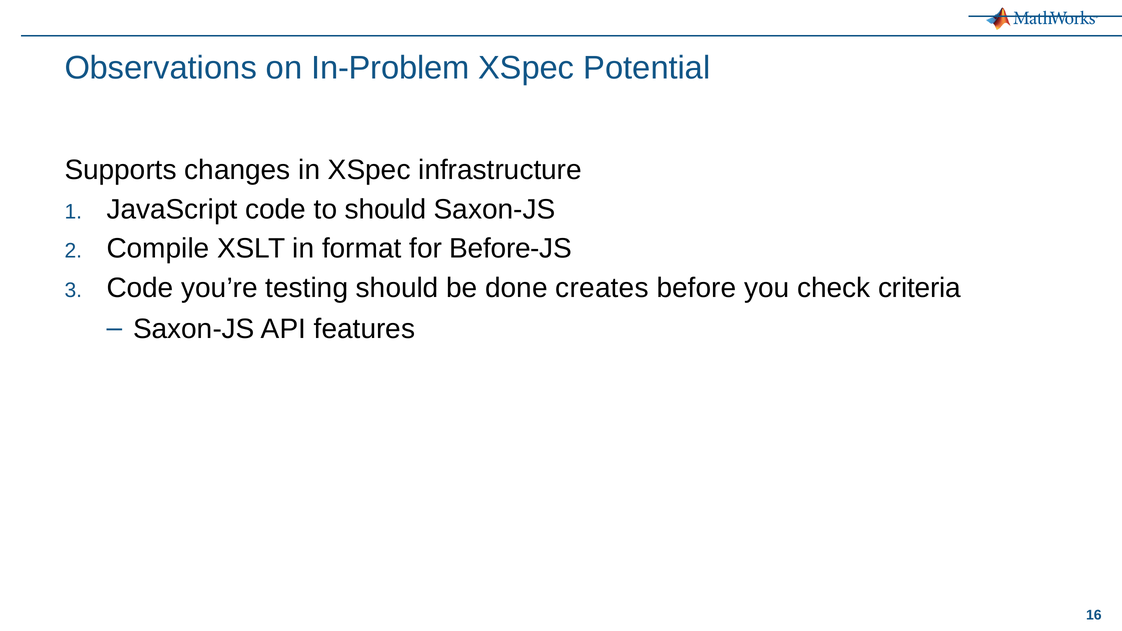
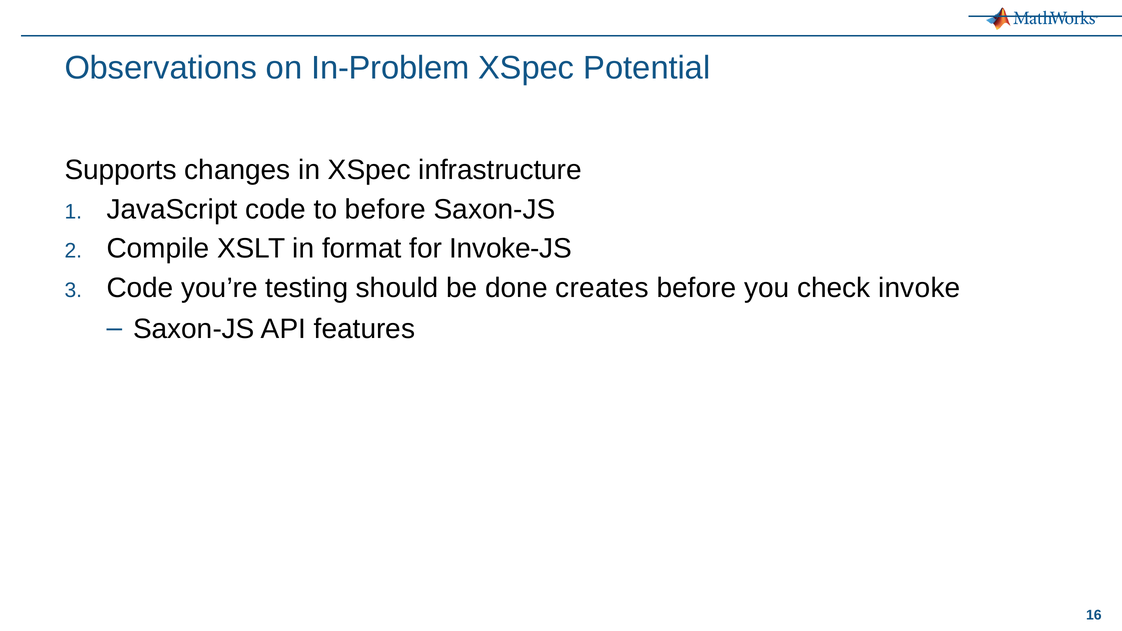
to should: should -> before
Before-JS: Before-JS -> Invoke-JS
criteria: criteria -> invoke
